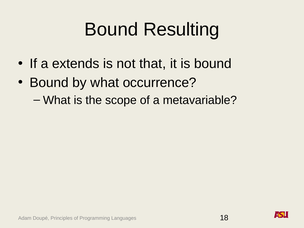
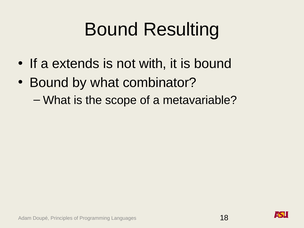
that: that -> with
occurrence: occurrence -> combinator
